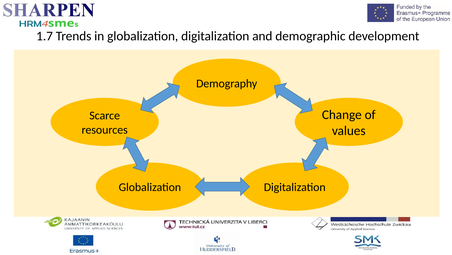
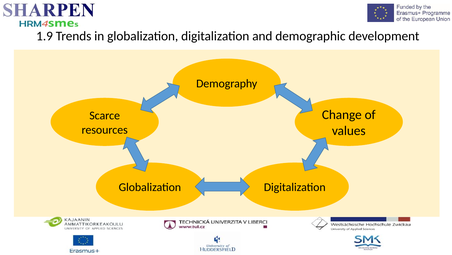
1.7: 1.7 -> 1.9
